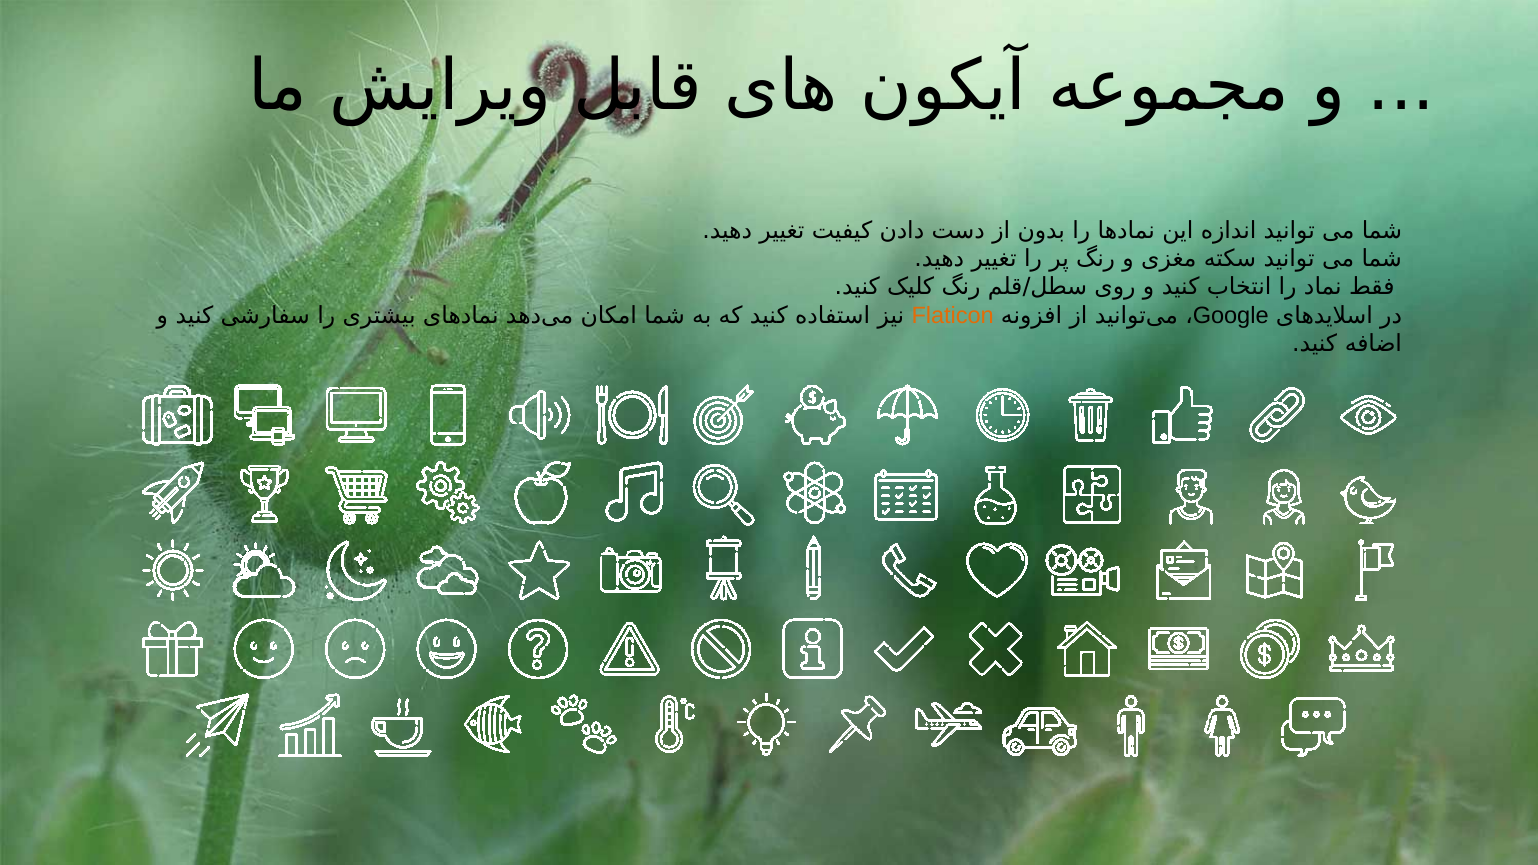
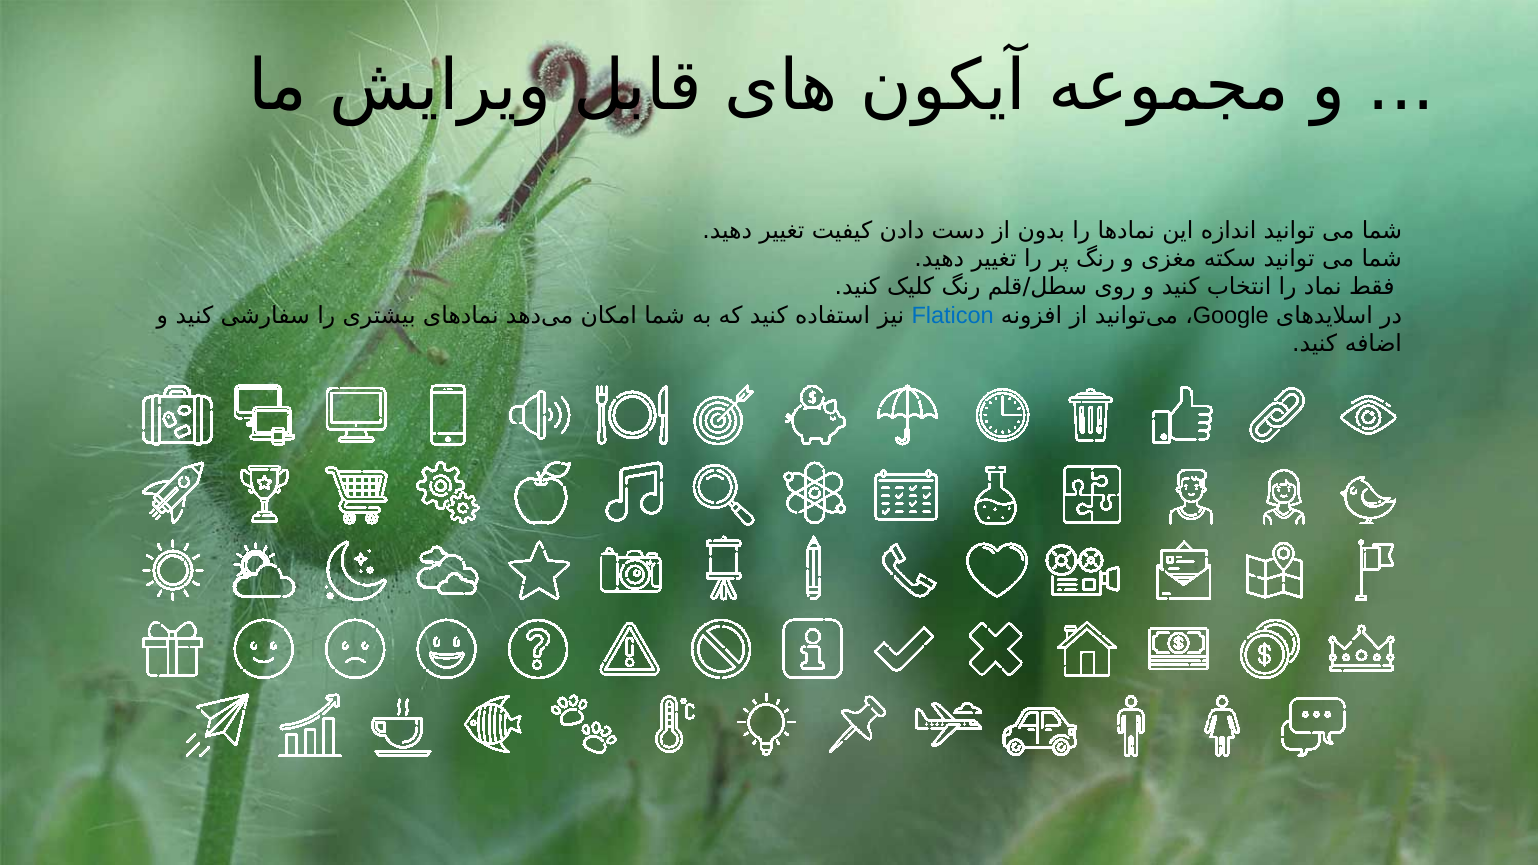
Flaticon colour: orange -> blue
